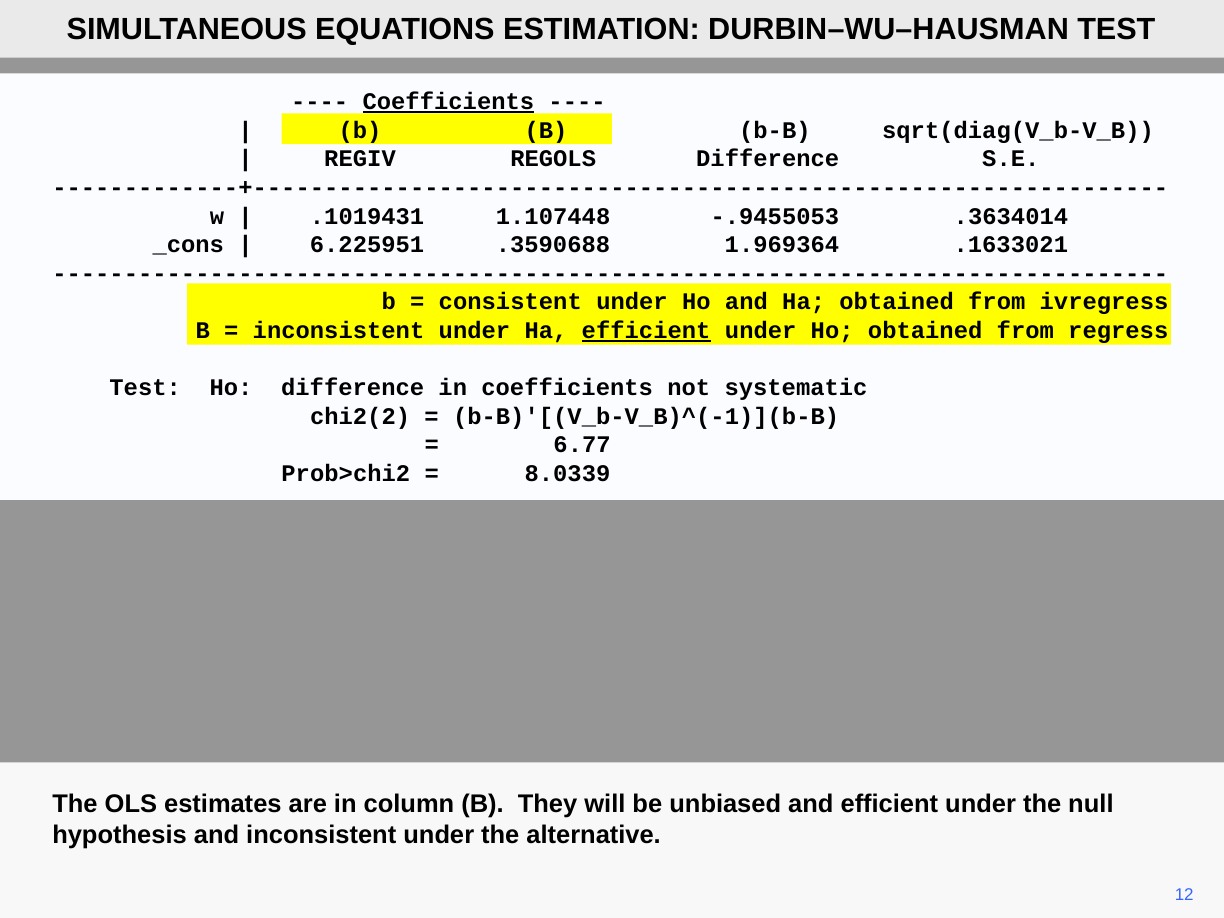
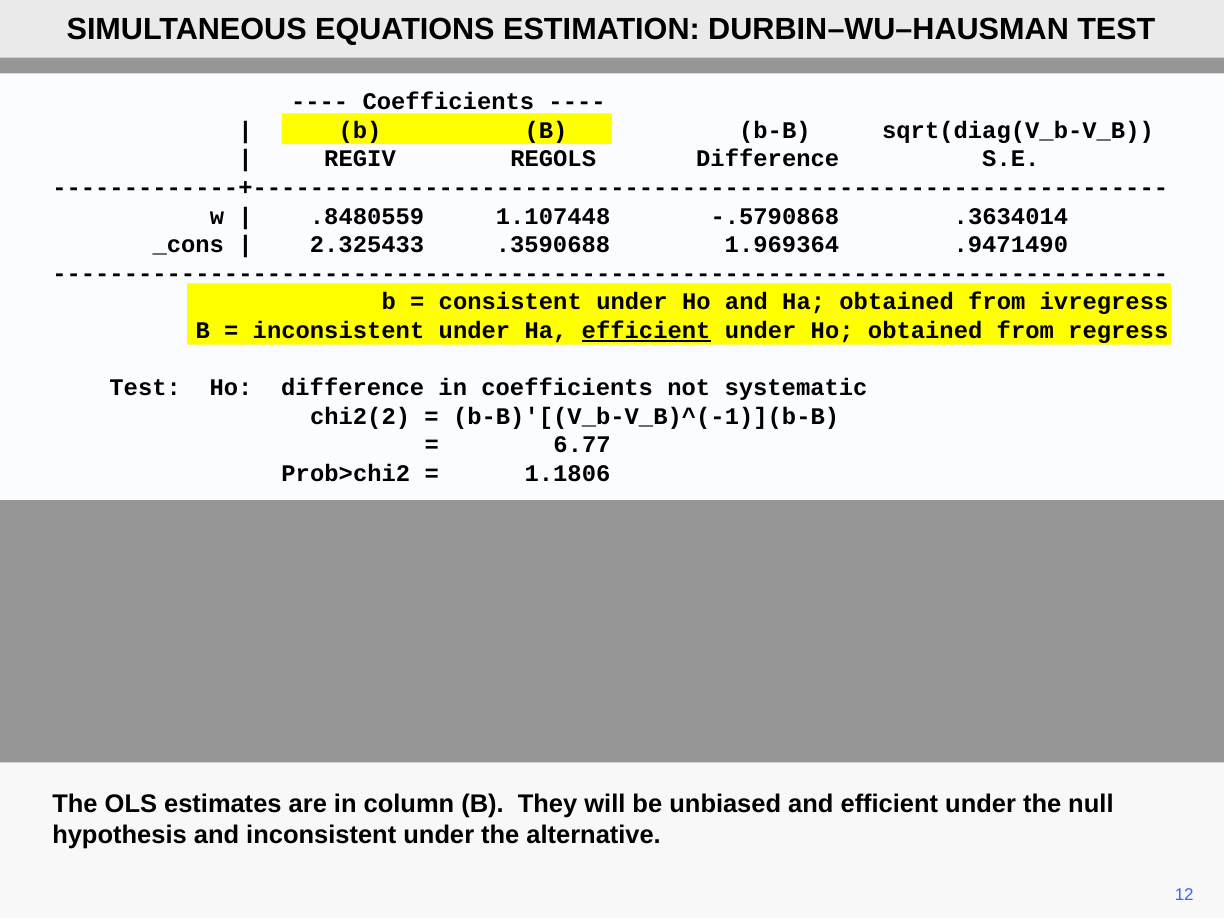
Coefficients at (448, 102) underline: present -> none
.1019431: .1019431 -> .8480559
-.9455053: -.9455053 -> -.5790868
6.225951: 6.225951 -> 2.325433
.1633021: .1633021 -> .9471490
8.0339: 8.0339 -> 1.1806
